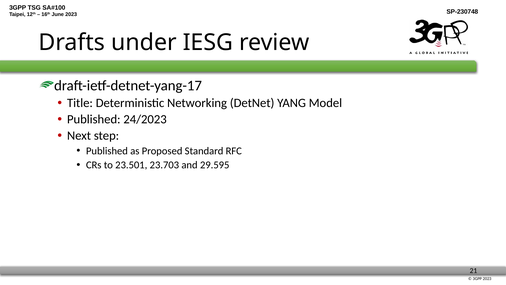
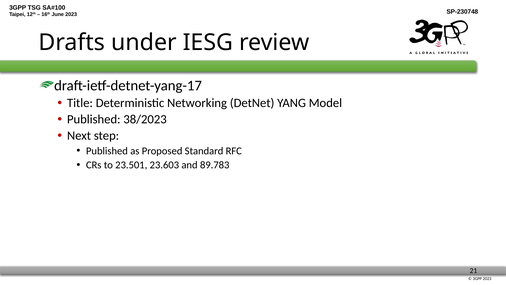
24/2023: 24/2023 -> 38/2023
23.703: 23.703 -> 23.603
29.595: 29.595 -> 89.783
